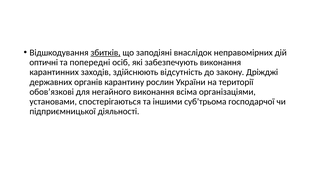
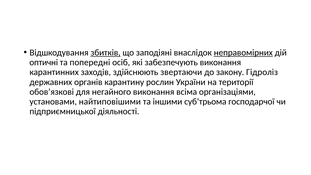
неправомірних underline: none -> present
відсутність: відсутність -> звертаючи
Дріжджі: Дріжджі -> Гідроліз
спостерігаються: спостерігаються -> найтиповішими
